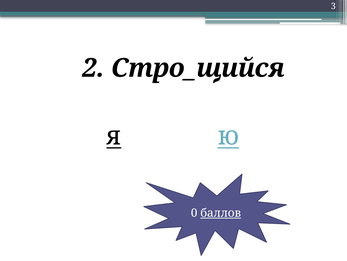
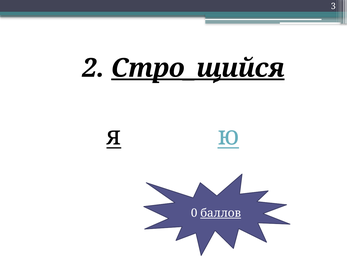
Стро_щийся underline: none -> present
